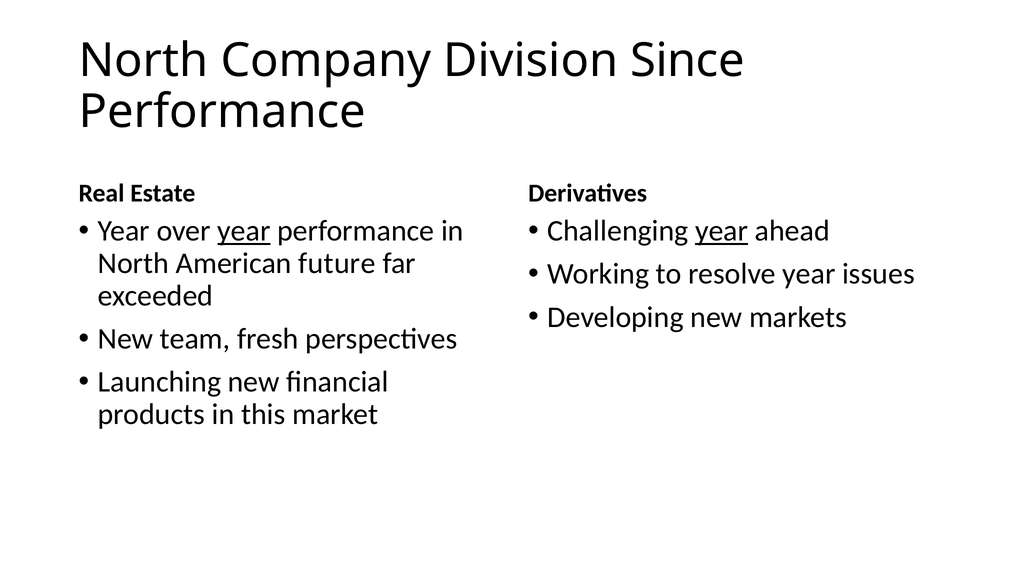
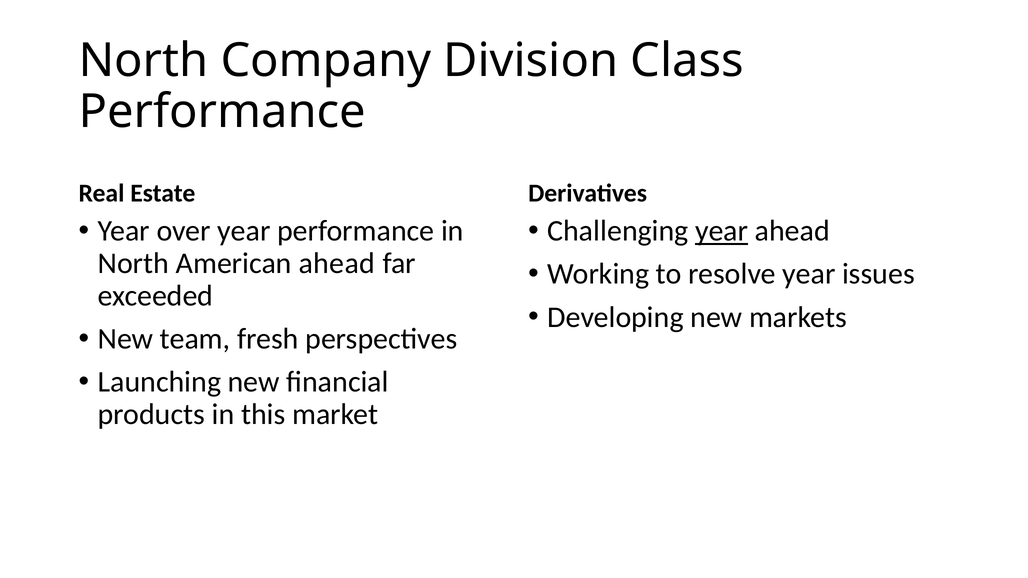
Since: Since -> Class
year at (244, 231) underline: present -> none
American future: future -> ahead
